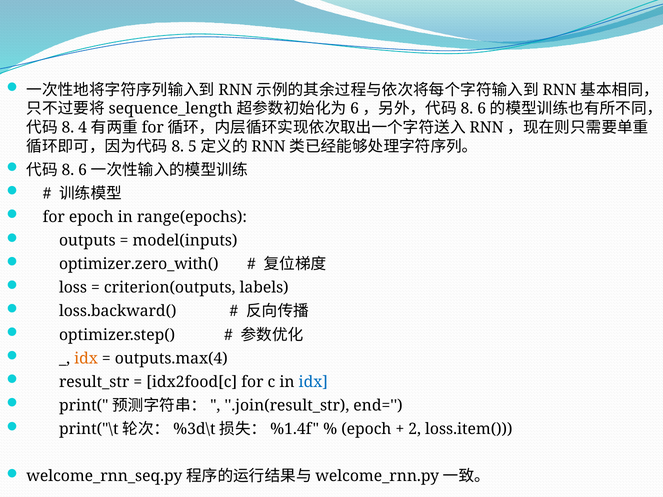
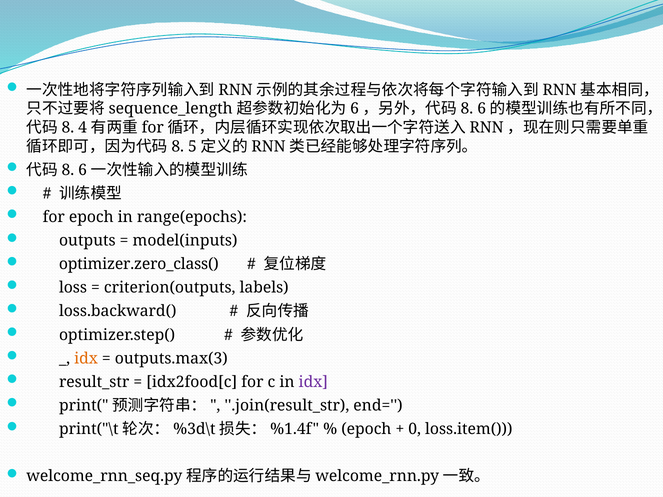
optimizer.zero_with(: optimizer.zero_with( -> optimizer.zero_class(
outputs.max(4: outputs.max(4 -> outputs.max(3
idx at (313, 382) colour: blue -> purple
2: 2 -> 0
